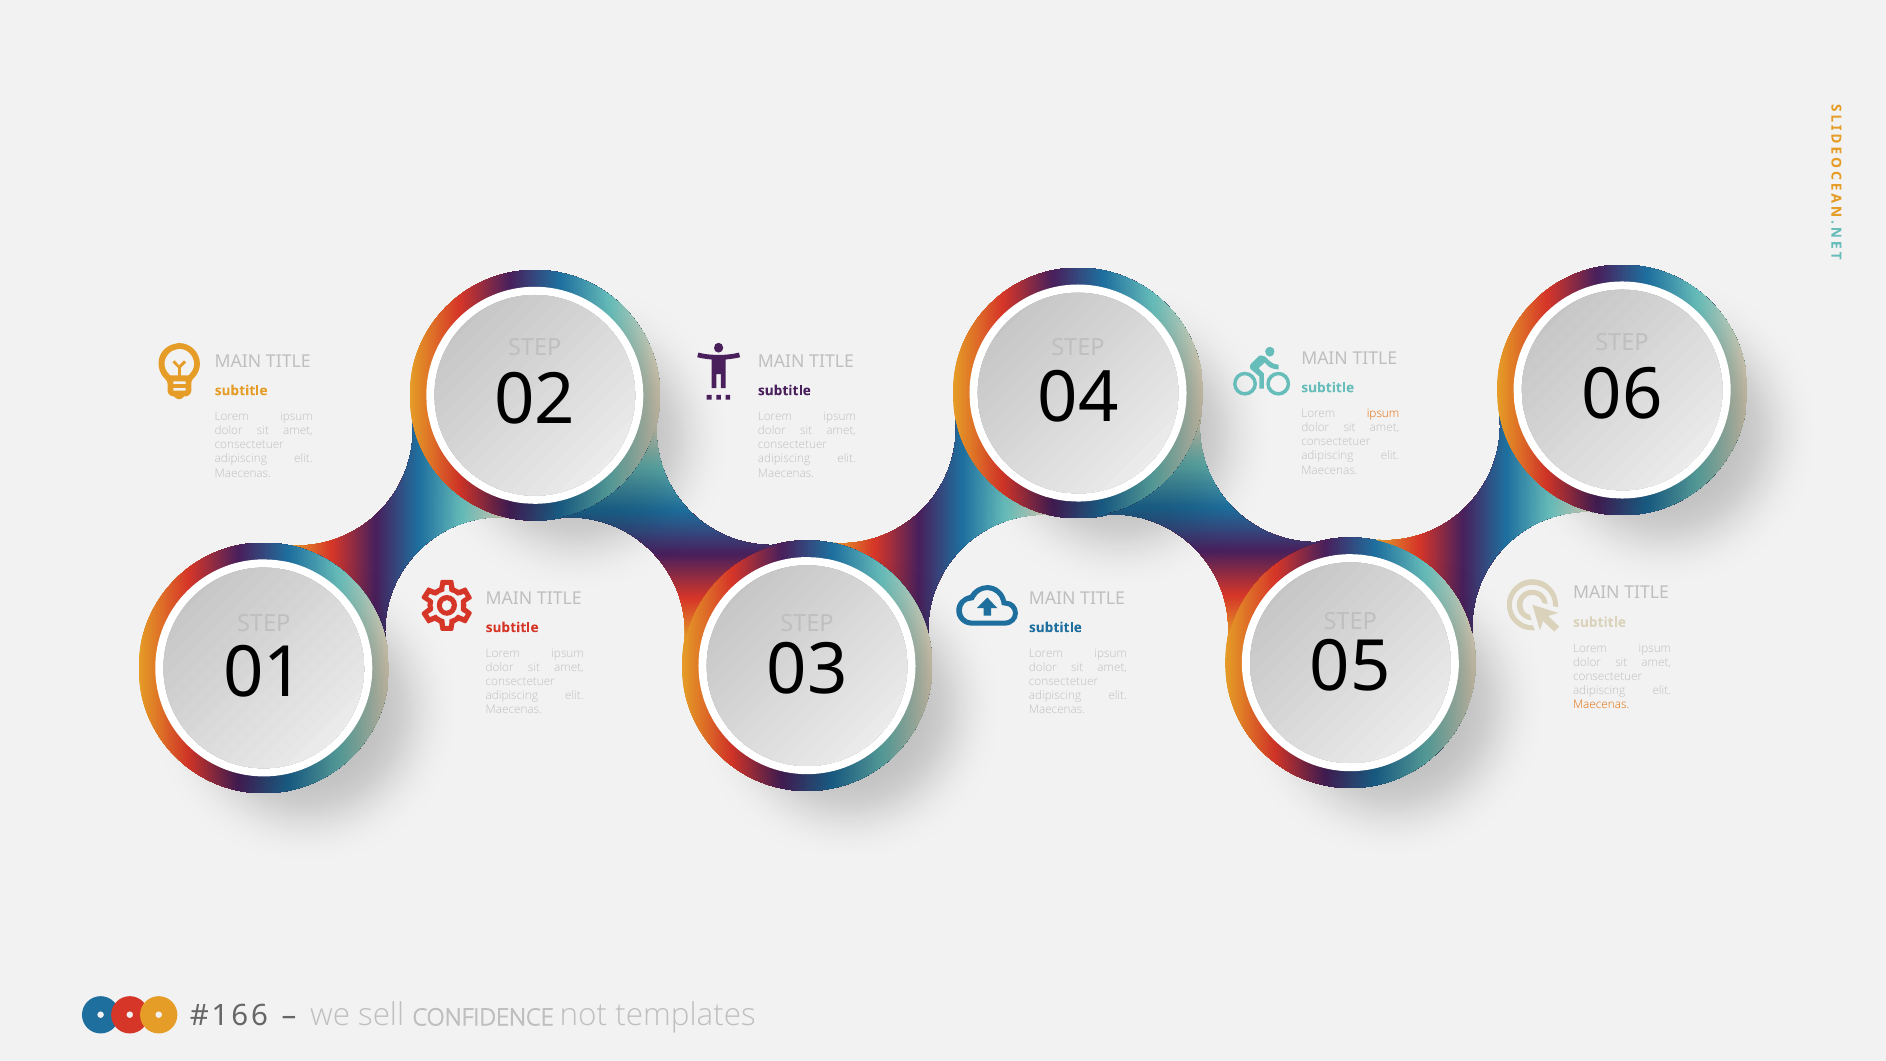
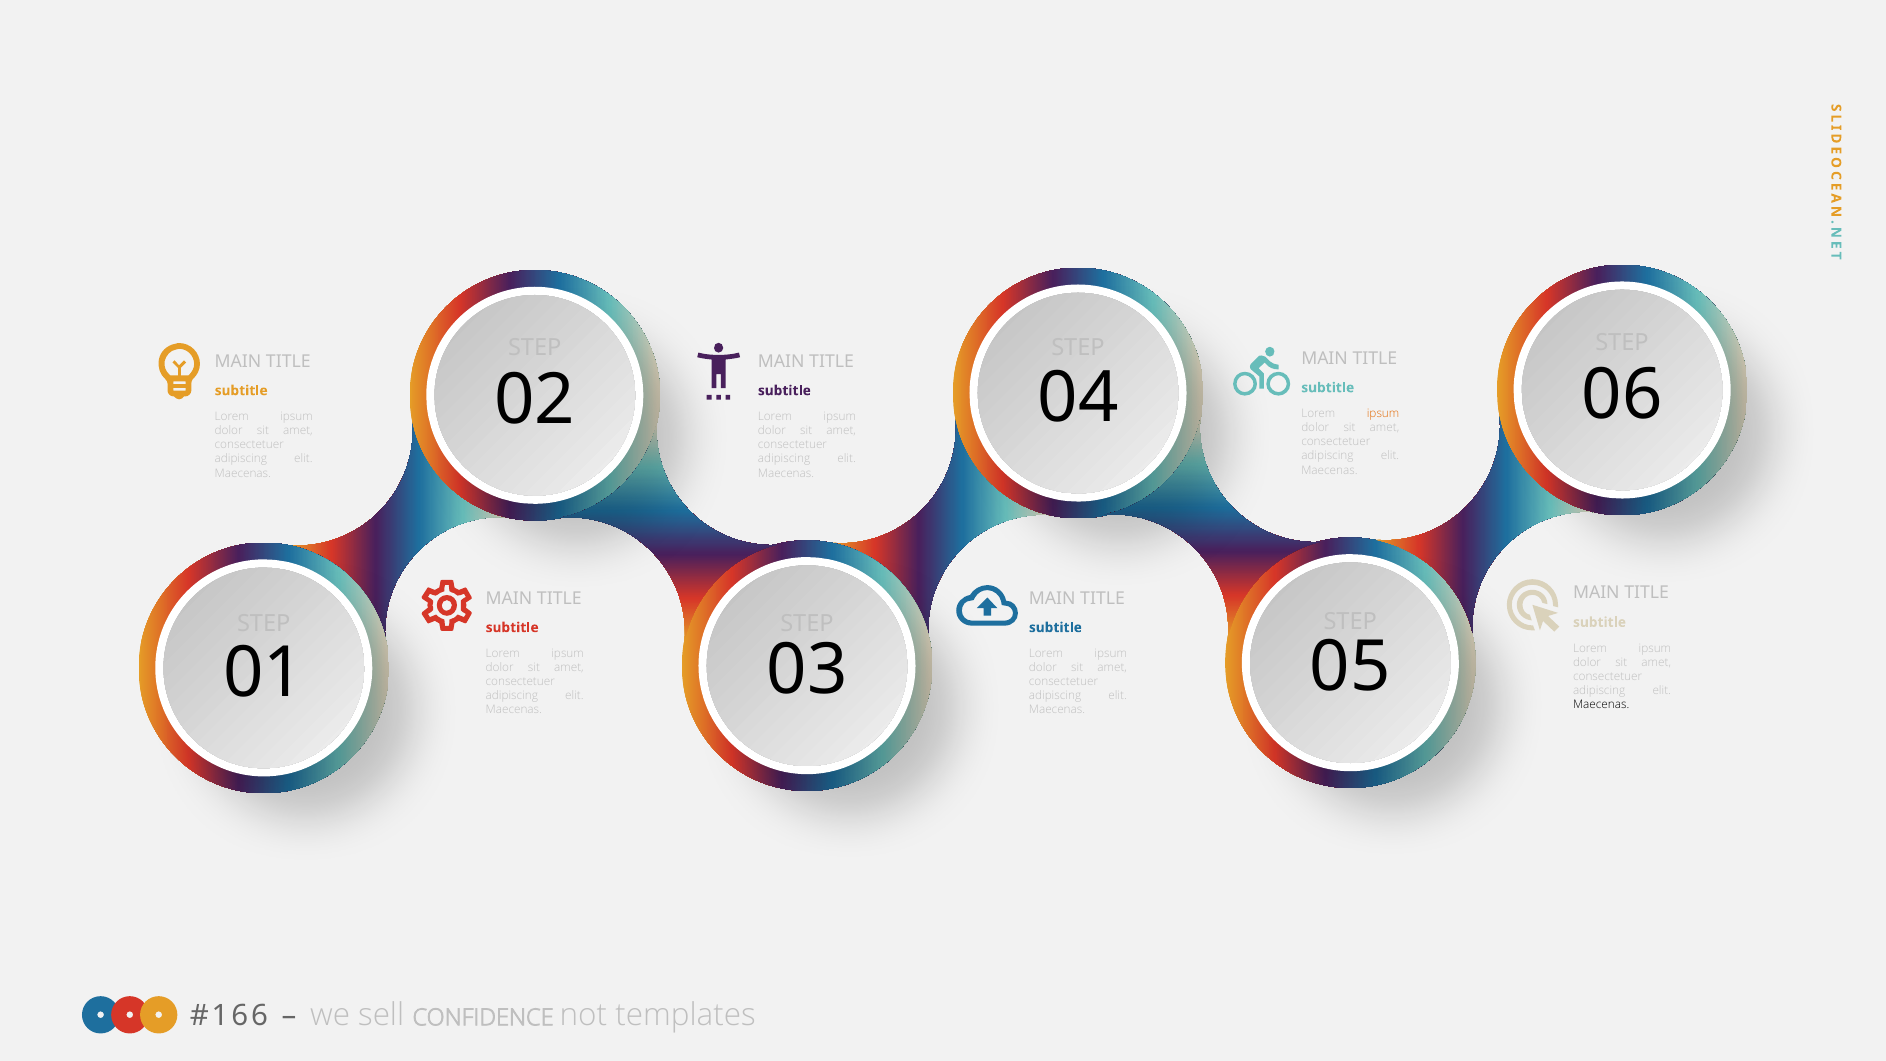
Maecenas at (1601, 705) colour: orange -> black
